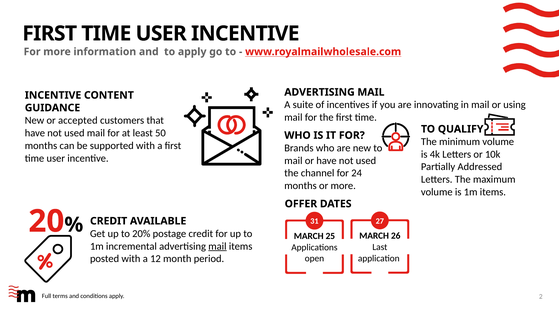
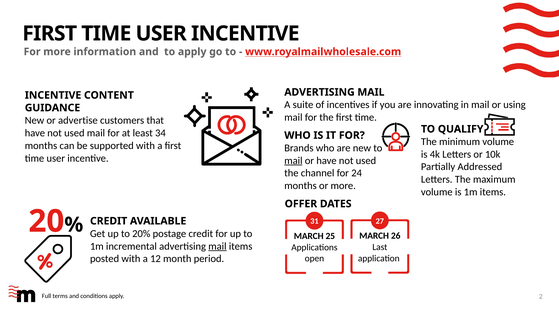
accepted: accepted -> advertise
50: 50 -> 34
mail at (293, 160) underline: none -> present
